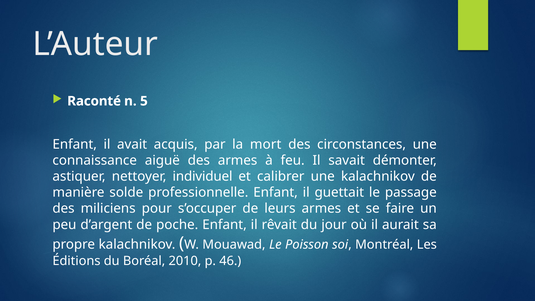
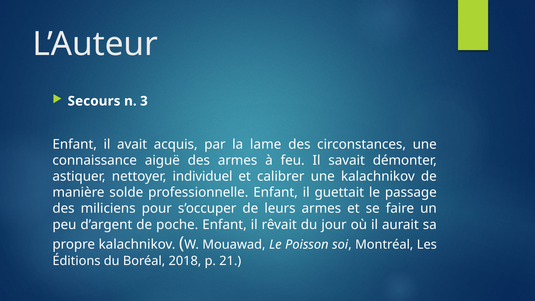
Raconté: Raconté -> Secours
5: 5 -> 3
mort: mort -> lame
2010: 2010 -> 2018
46: 46 -> 21
